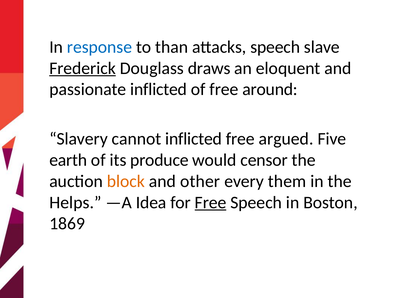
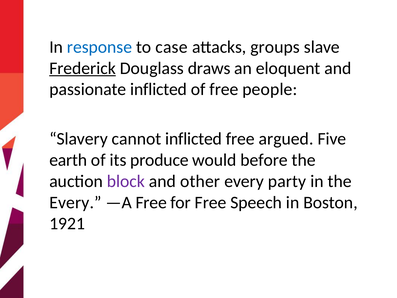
than: than -> case
attacks speech: speech -> groups
around: around -> people
censor: censor -> before
block colour: orange -> purple
them: them -> party
Helps at (75, 202): Helps -> Every
—A Idea: Idea -> Free
Free at (211, 202) underline: present -> none
1869: 1869 -> 1921
